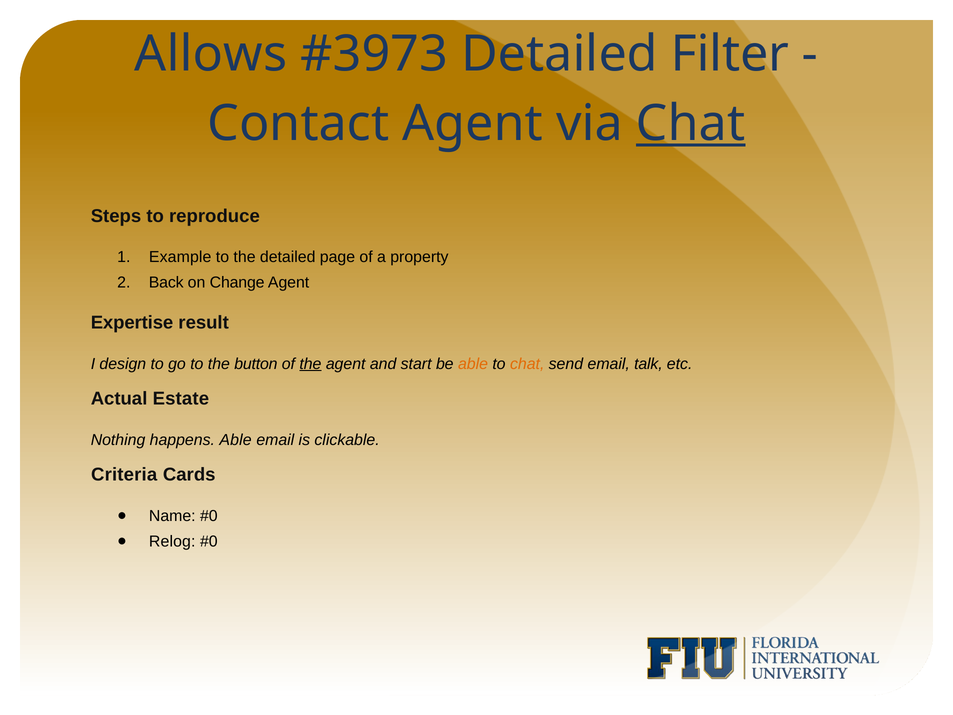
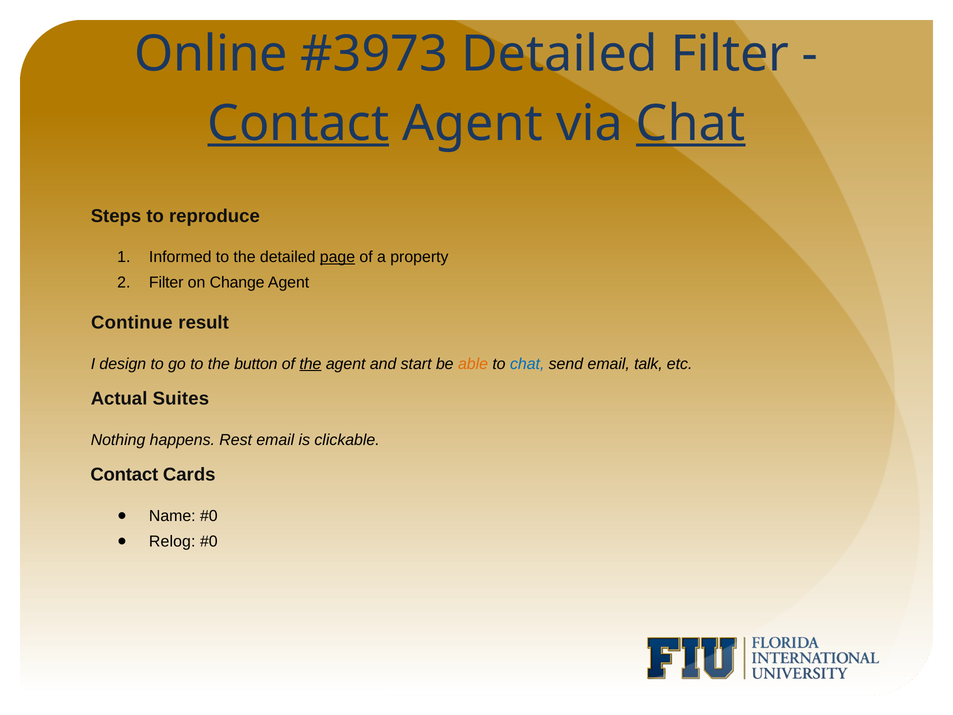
Allows: Allows -> Online
Contact at (298, 123) underline: none -> present
Example: Example -> Informed
page underline: none -> present
Back at (166, 282): Back -> Filter
Expertise: Expertise -> Continue
chat at (527, 364) colour: orange -> blue
Estate: Estate -> Suites
happens Able: Able -> Rest
Criteria at (124, 475): Criteria -> Contact
